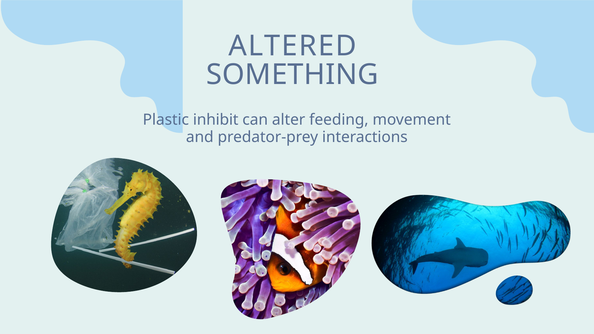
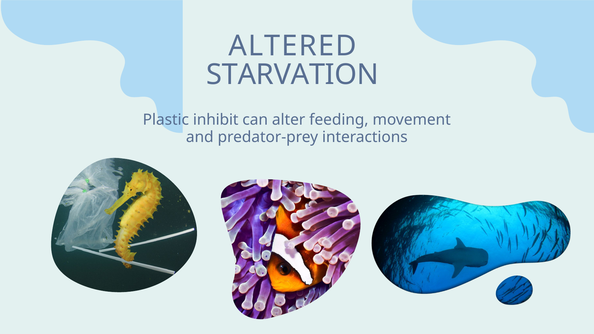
SOMETHING: SOMETHING -> STARVATION
